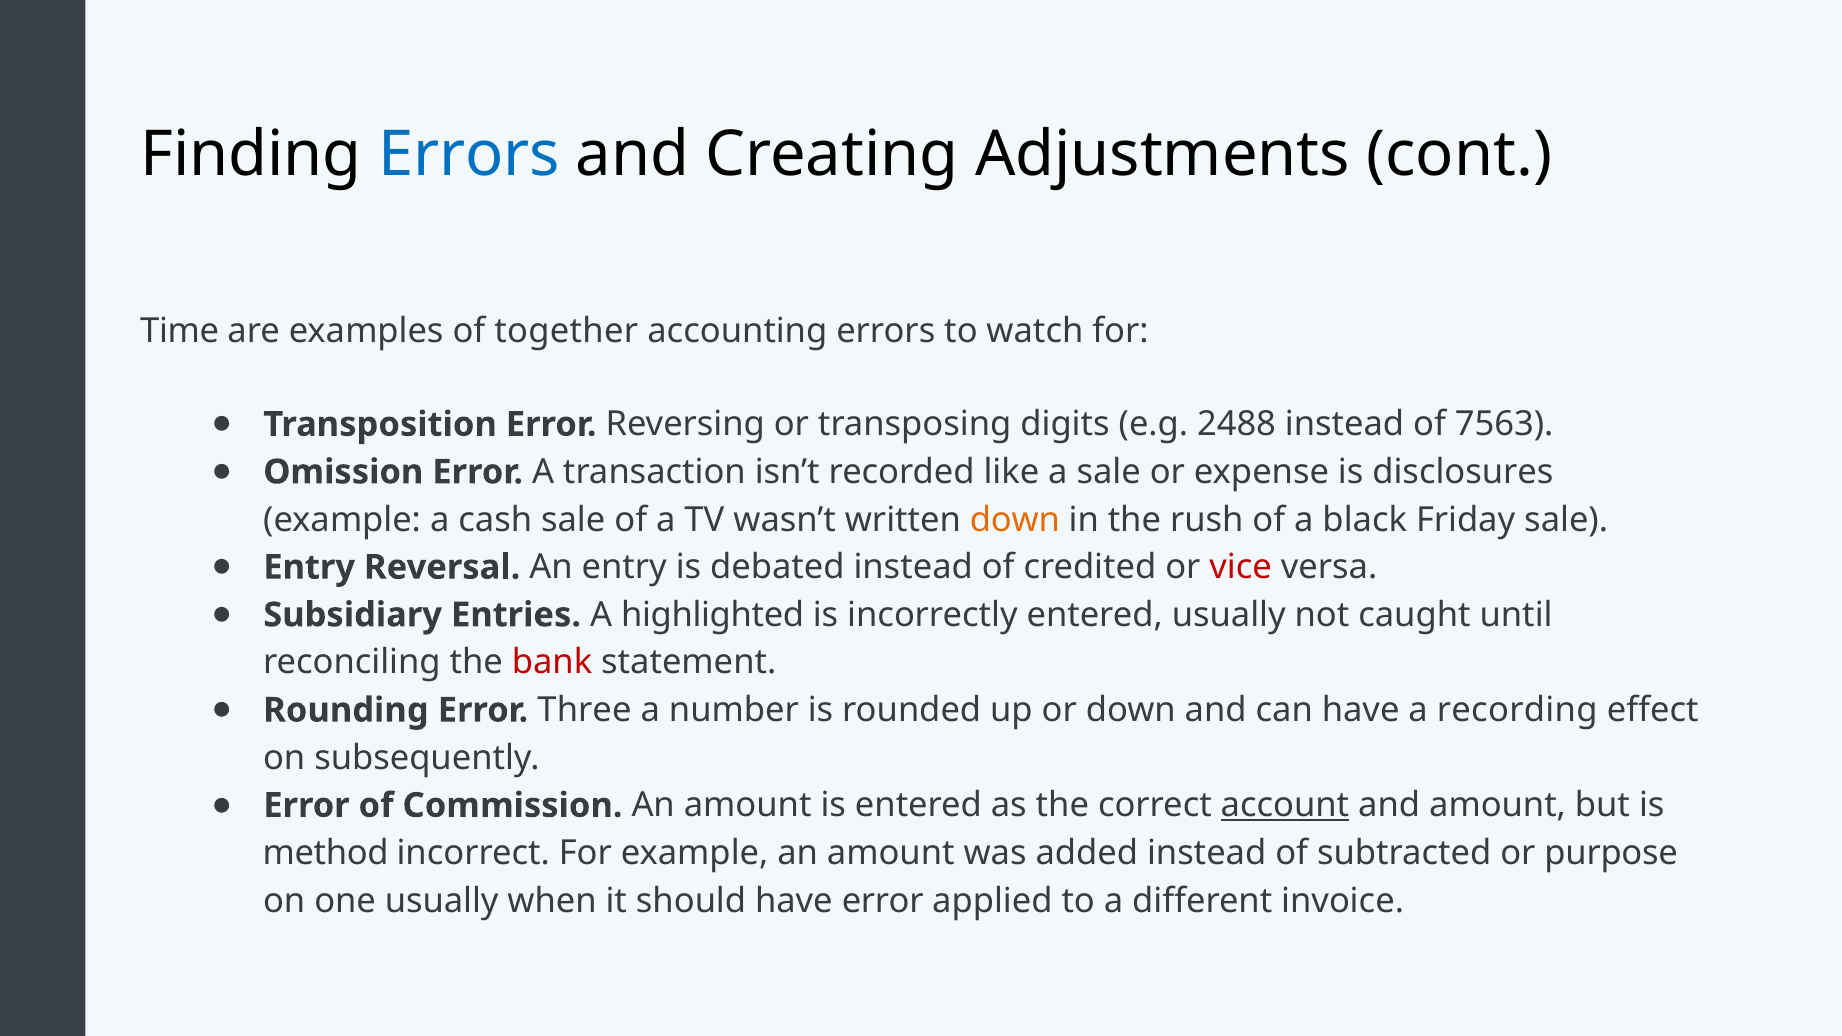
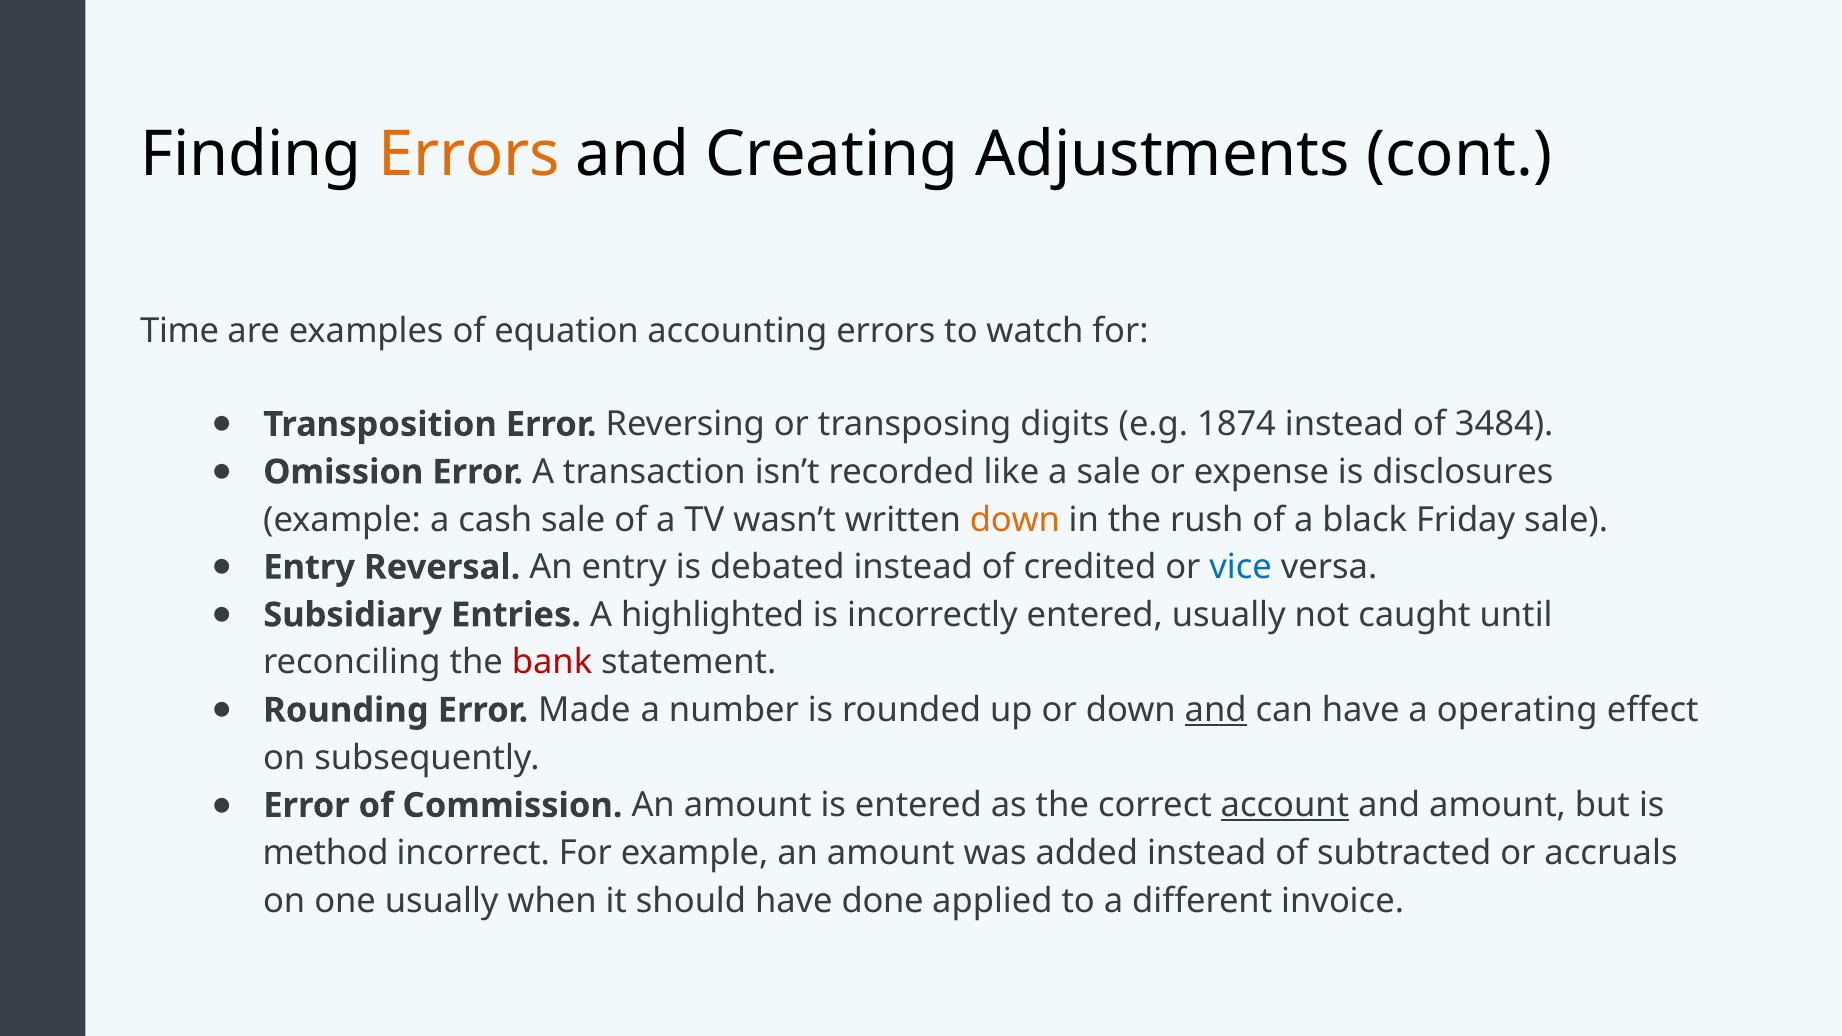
Errors at (469, 155) colour: blue -> orange
together: together -> equation
2488: 2488 -> 1874
7563: 7563 -> 3484
vice colour: red -> blue
Three: Three -> Made
and at (1216, 710) underline: none -> present
recording: recording -> operating
purpose: purpose -> accruals
have error: error -> done
